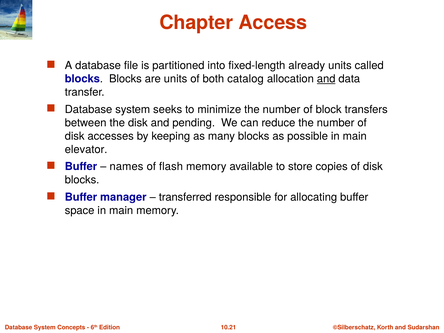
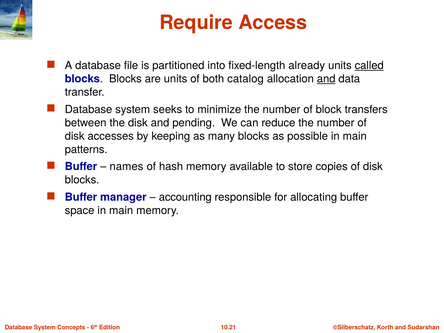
Chapter: Chapter -> Require
called underline: none -> present
elevator: elevator -> patterns
flash: flash -> hash
transferred: transferred -> accounting
